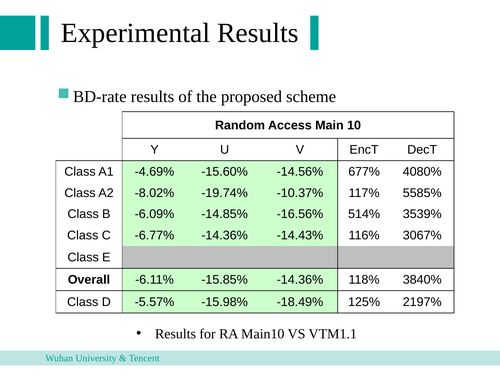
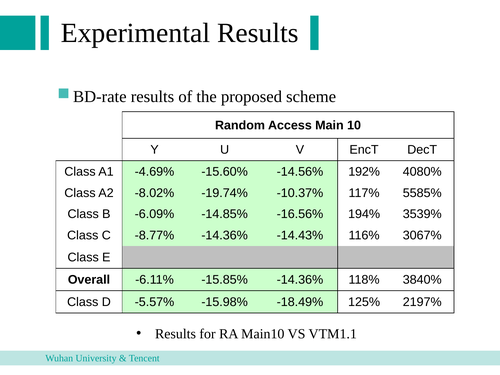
677%: 677% -> 192%
514%: 514% -> 194%
-6.77%: -6.77% -> -8.77%
